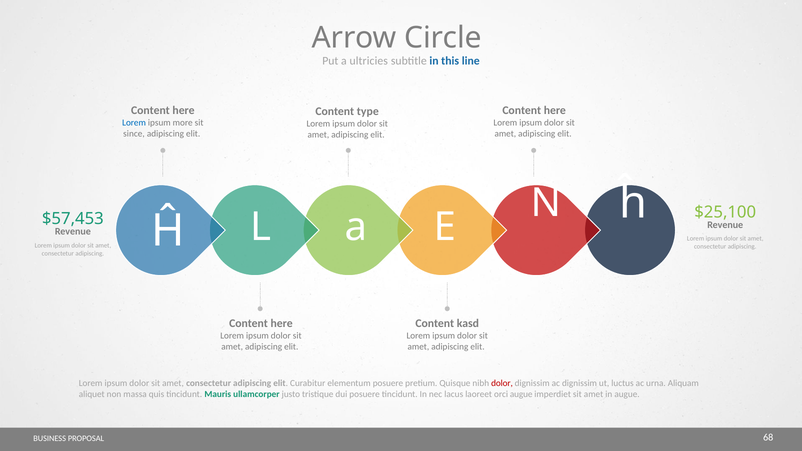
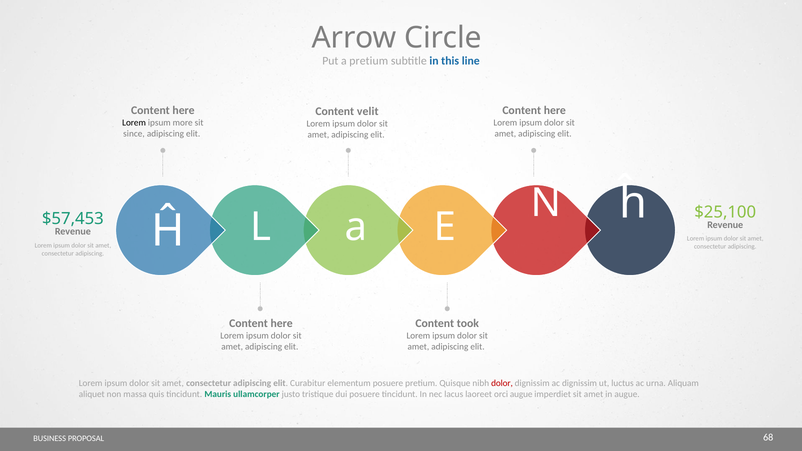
a ultricies: ultricies -> pretium
type: type -> velit
Lorem at (134, 123) colour: blue -> black
kasd: kasd -> took
